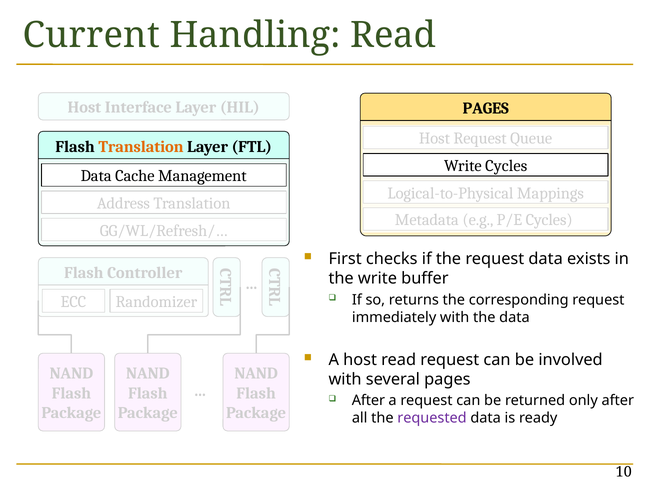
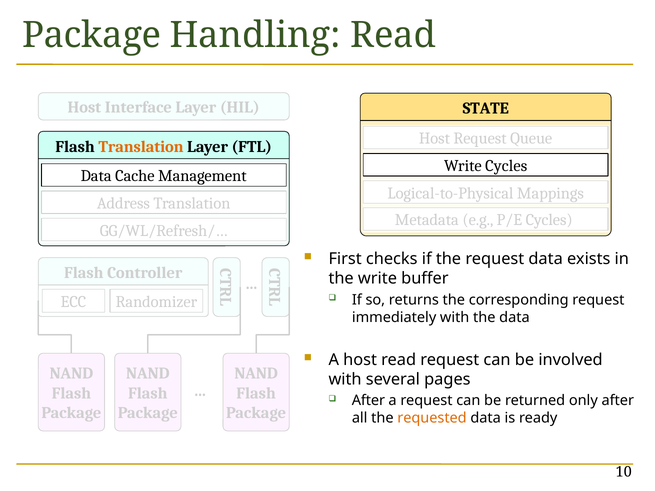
Current at (91, 35): Current -> Package
PAGES at (486, 109): PAGES -> STATE
requested colour: purple -> orange
